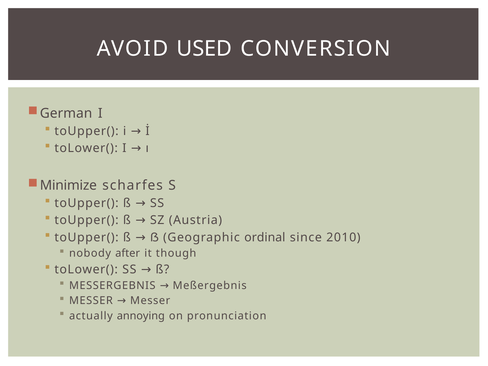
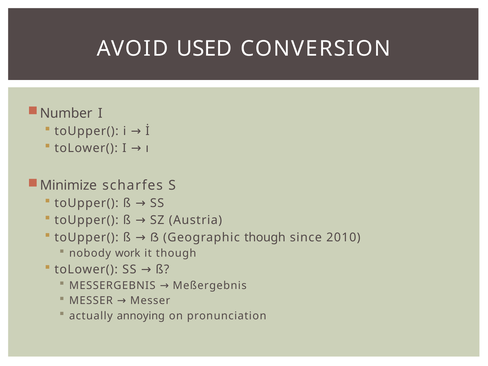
German: German -> Number
Geographic ordinal: ordinal -> though
after: after -> work
